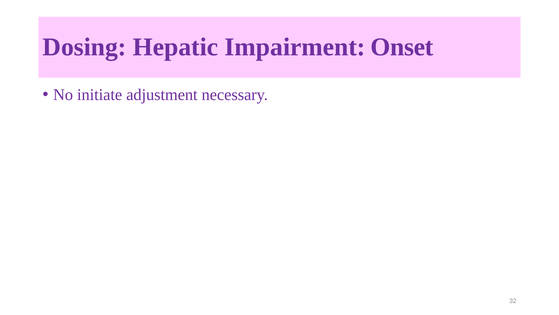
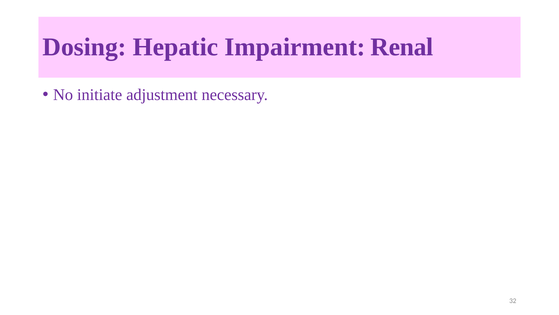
Onset: Onset -> Renal
